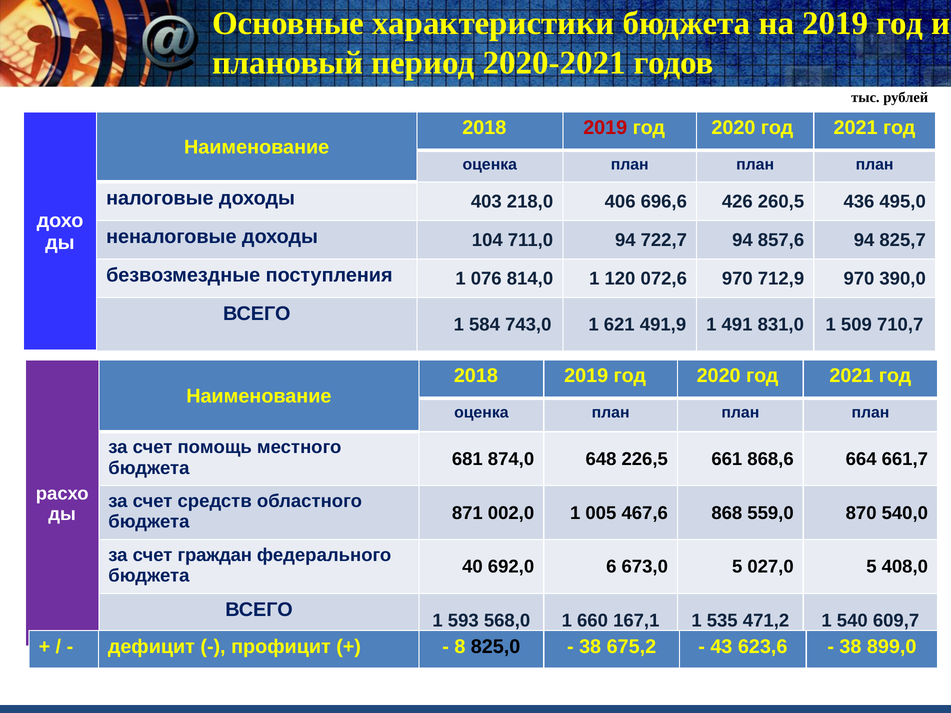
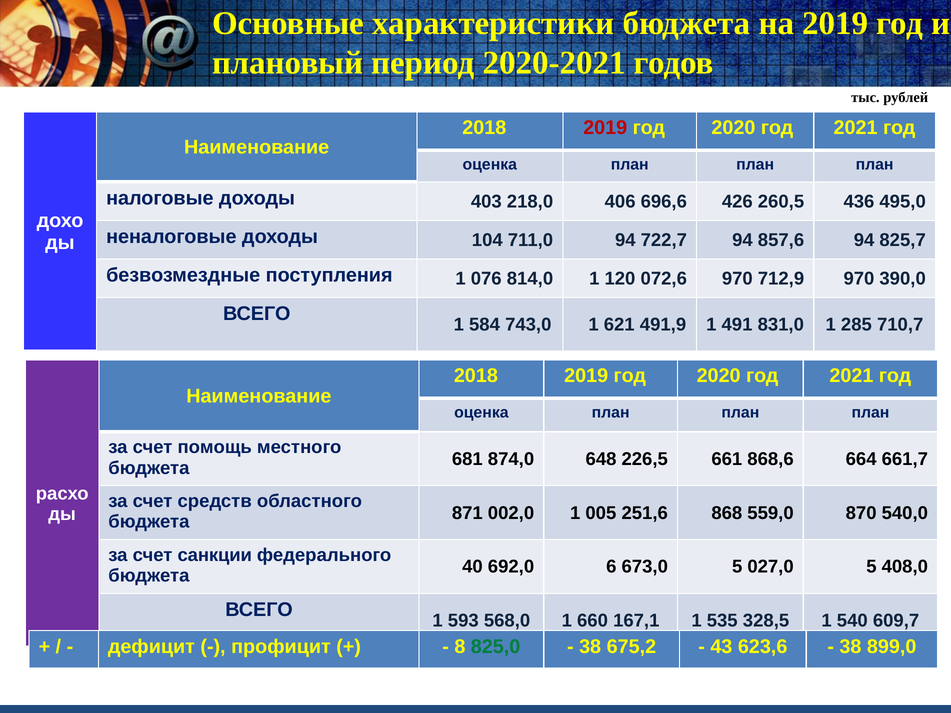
509: 509 -> 285
467,6: 467,6 -> 251,6
граждан: граждан -> санкции
471,2: 471,2 -> 328,5
825,0 colour: black -> green
